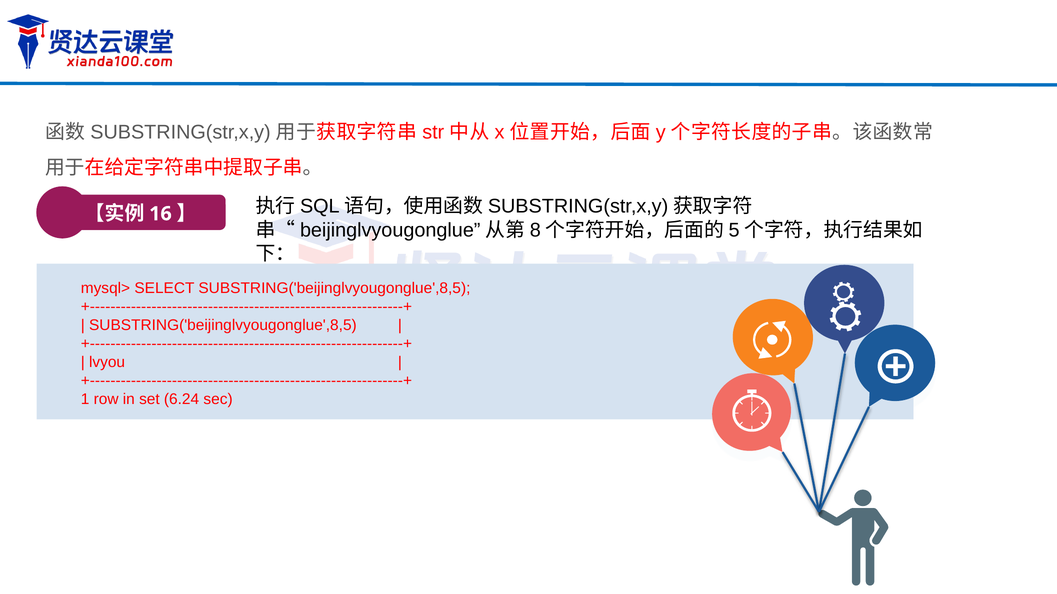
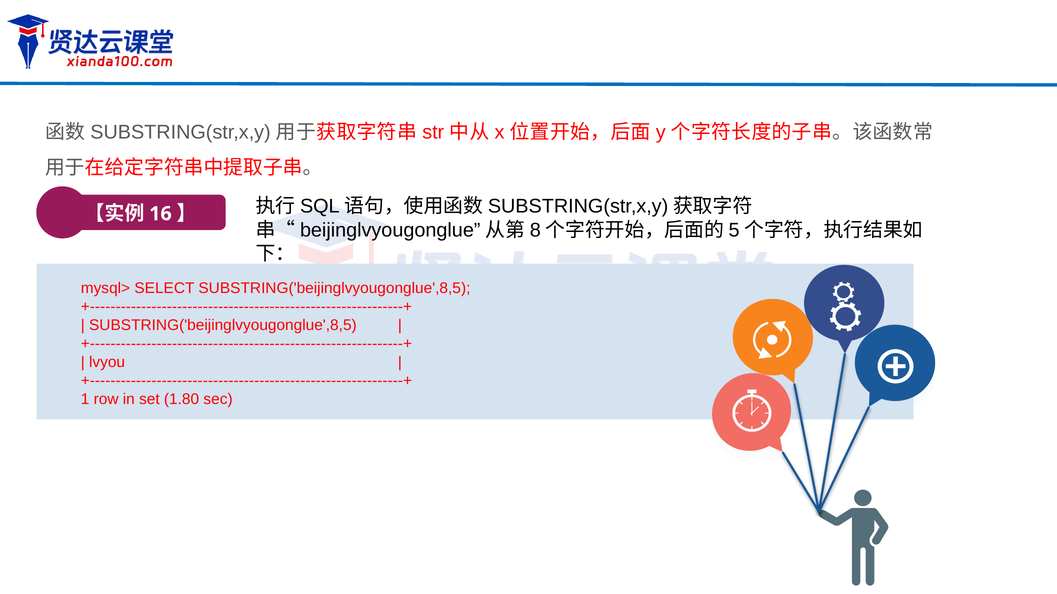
6.24: 6.24 -> 1.80
